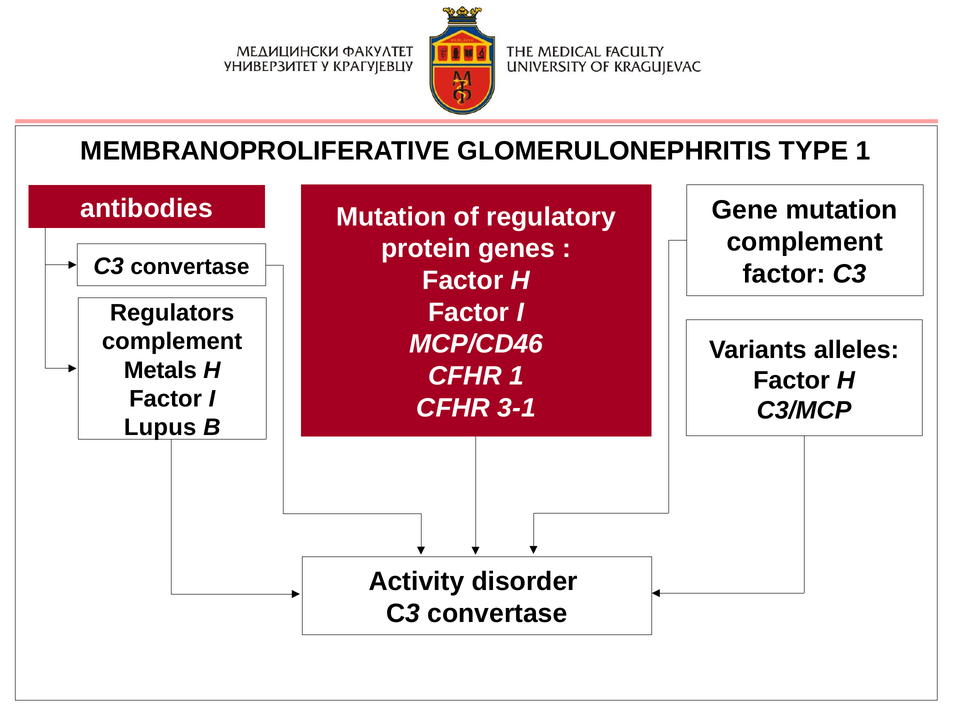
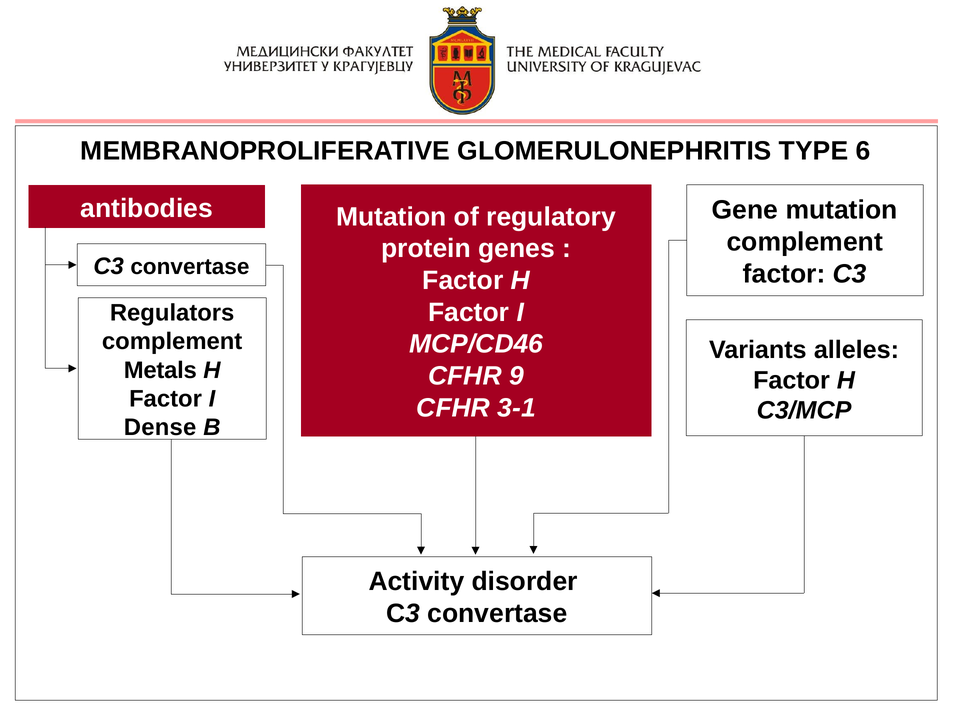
TYPE 1: 1 -> 6
CFHR 1: 1 -> 9
Lupus: Lupus -> Dense
